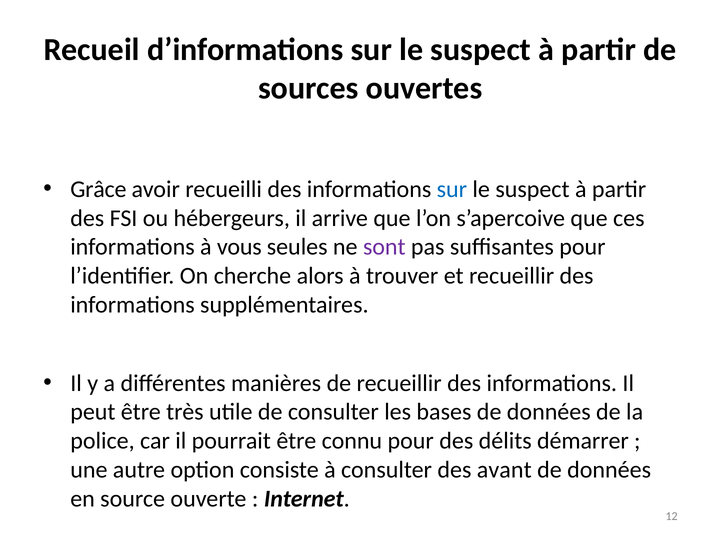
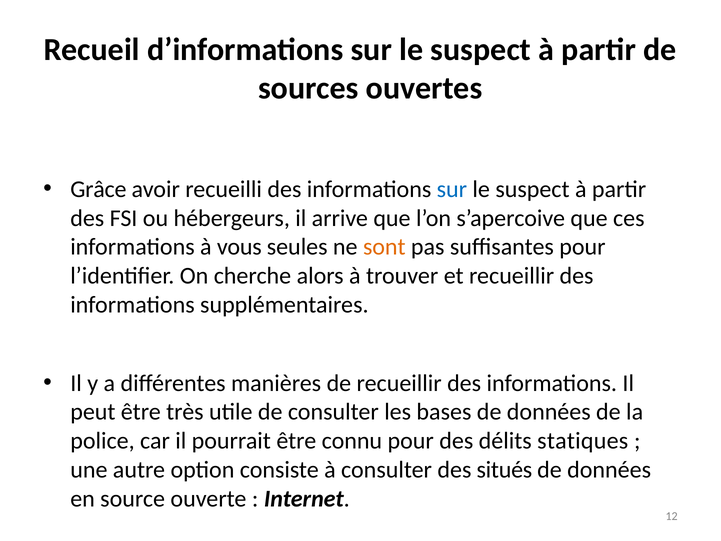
sont colour: purple -> orange
démarrer: démarrer -> statiques
avant: avant -> situés
